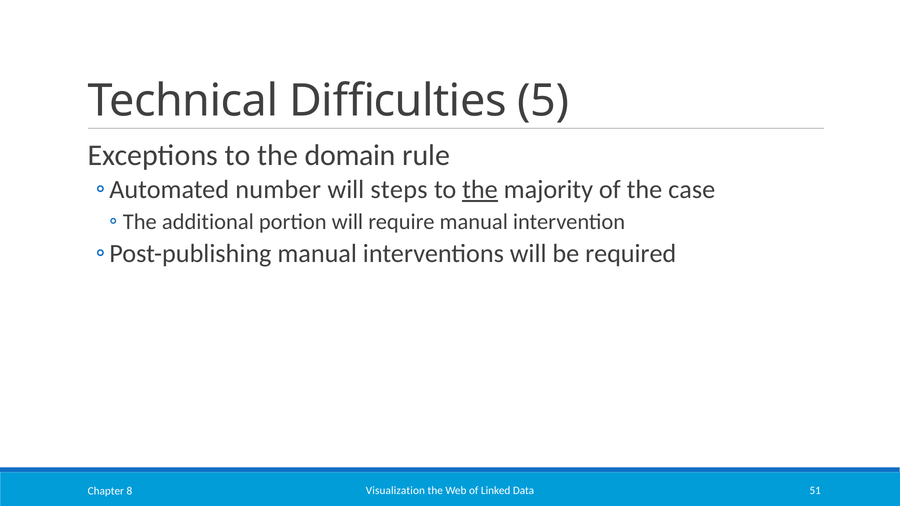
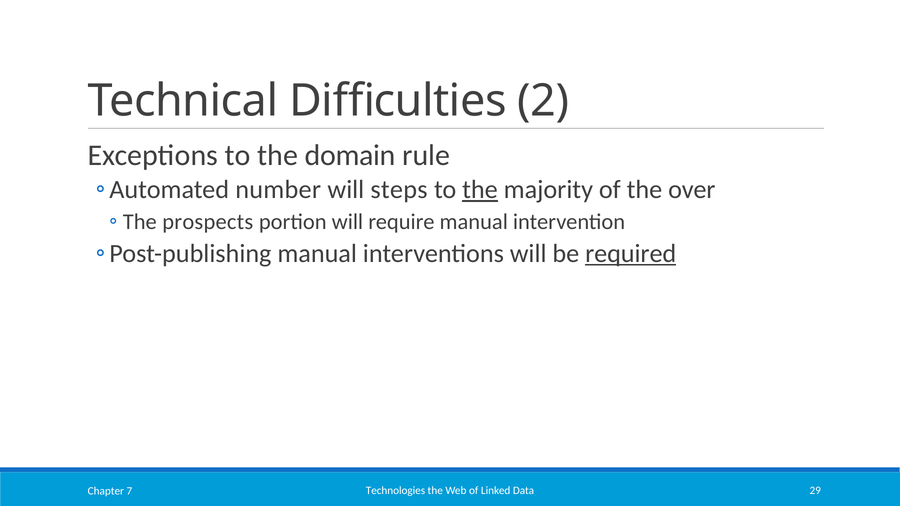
5: 5 -> 2
case: case -> over
additional: additional -> prospects
required underline: none -> present
Visualization: Visualization -> Technologies
51: 51 -> 29
8: 8 -> 7
